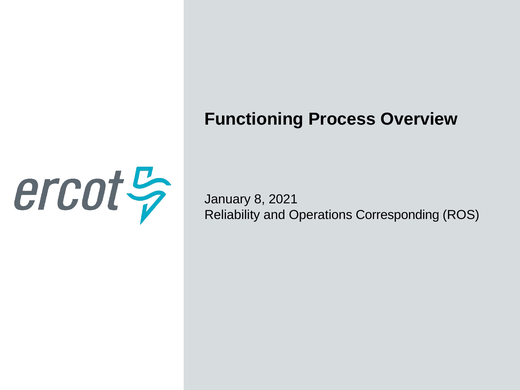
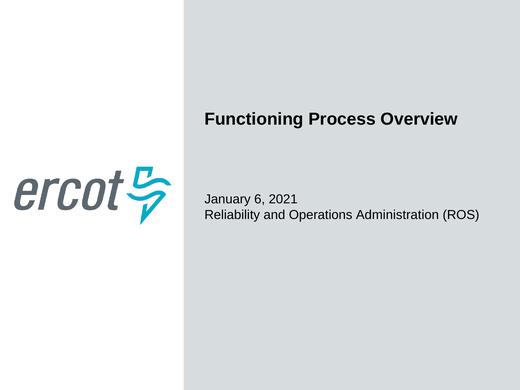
8: 8 -> 6
Corresponding: Corresponding -> Administration
